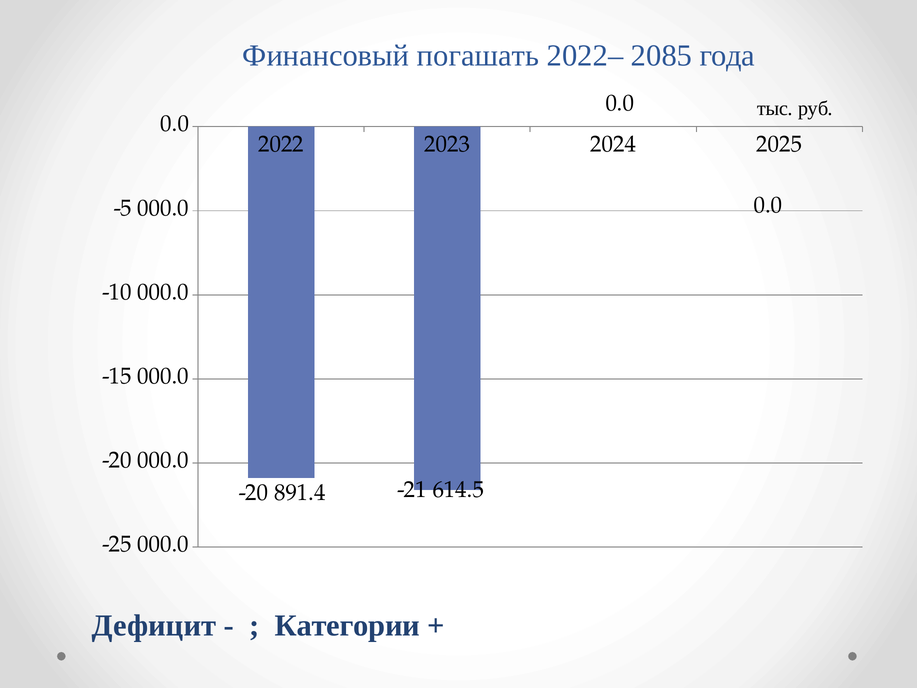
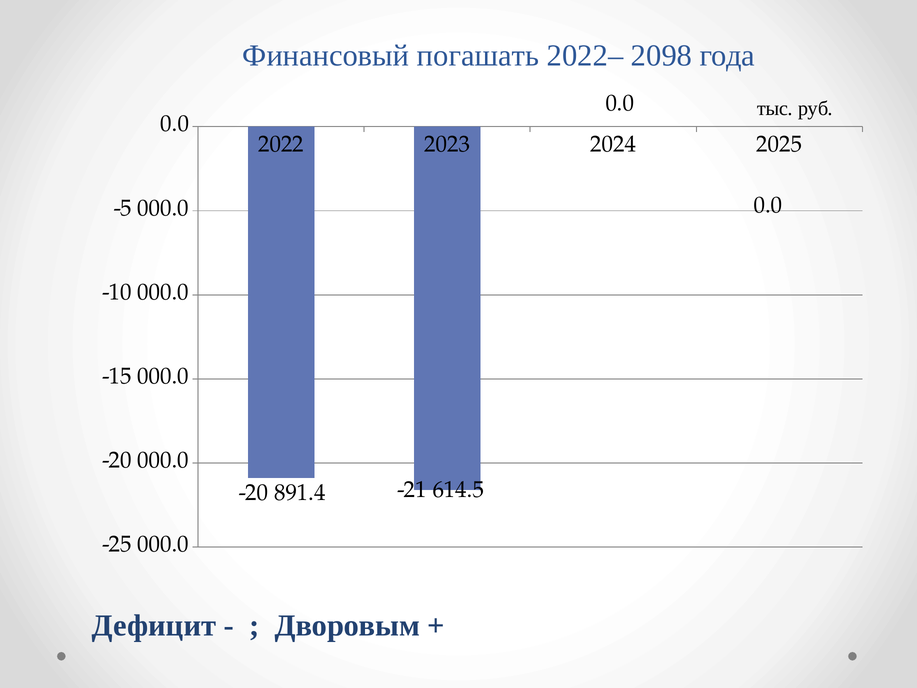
2085: 2085 -> 2098
Категории: Категории -> Дворовым
